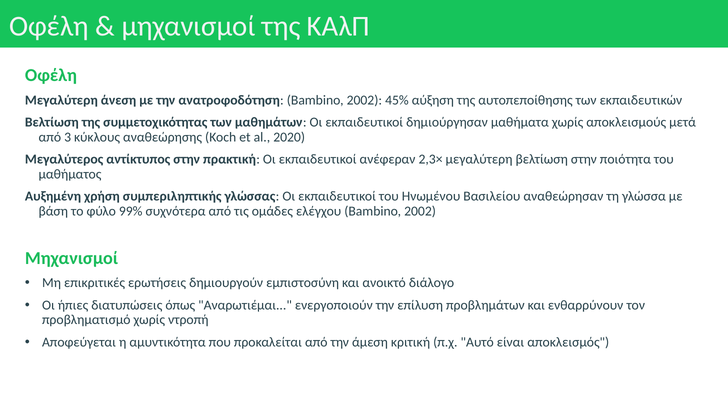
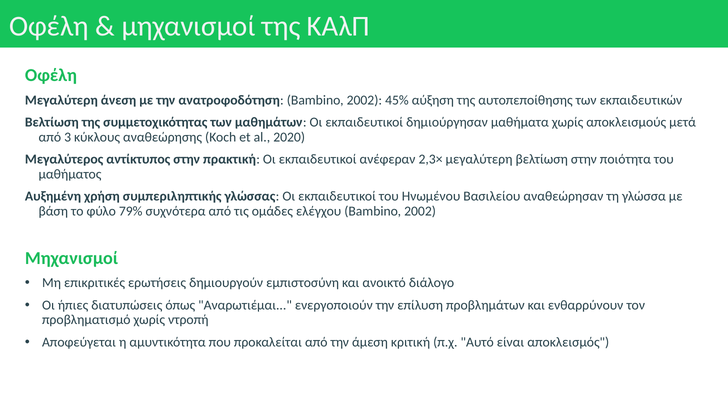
99%: 99% -> 79%
